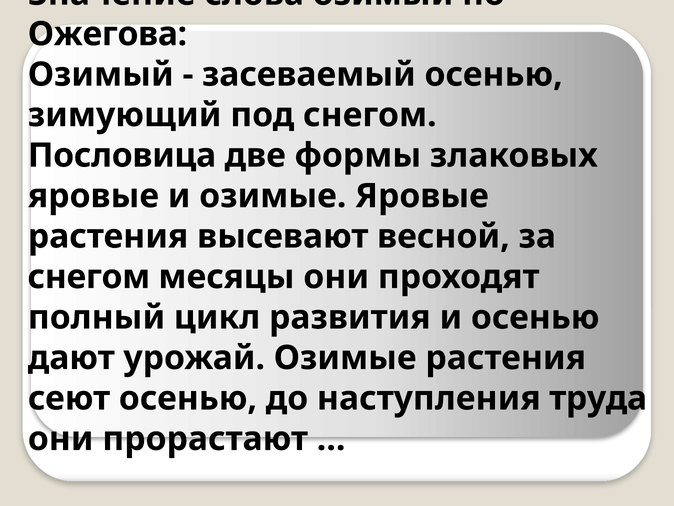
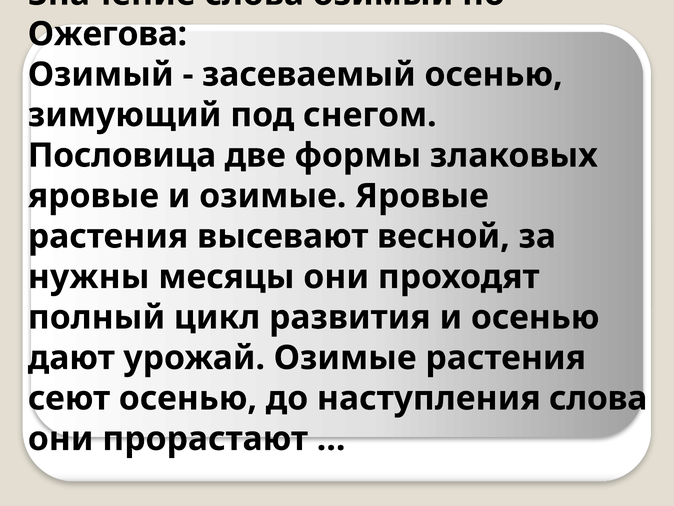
снегом at (89, 277): снегом -> нужны
наступления труда: труда -> слова
